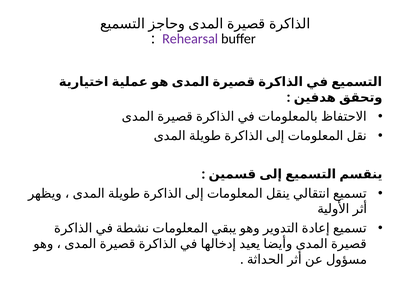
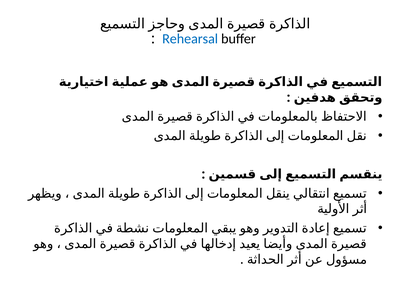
Rehearsal colour: purple -> blue
